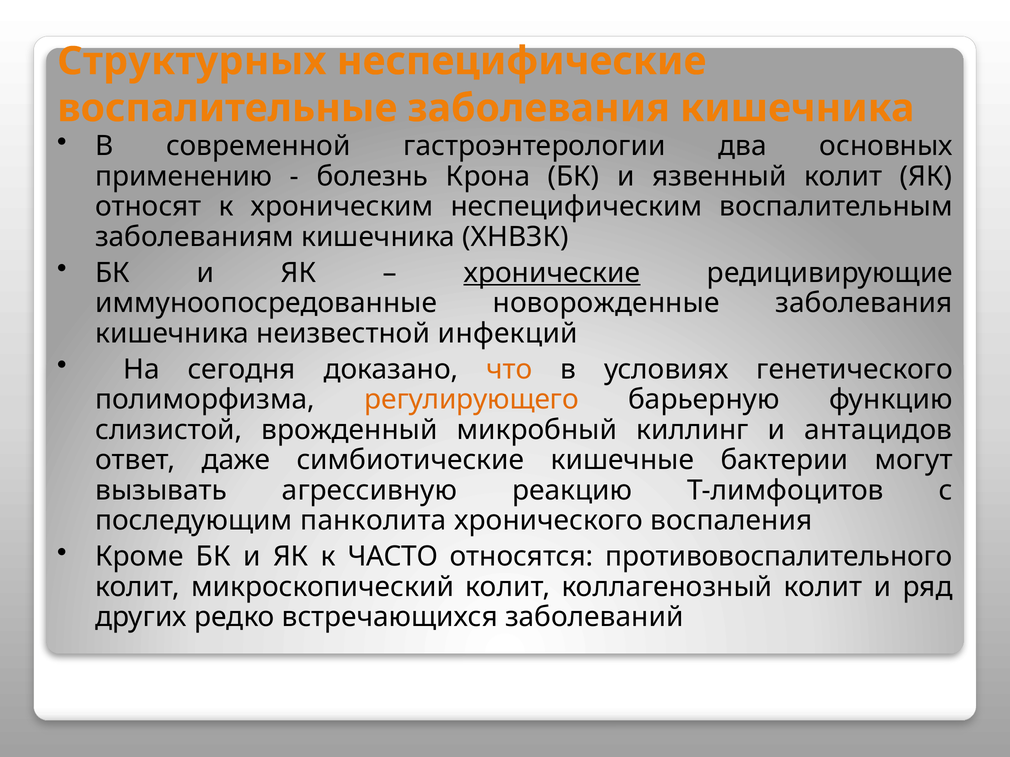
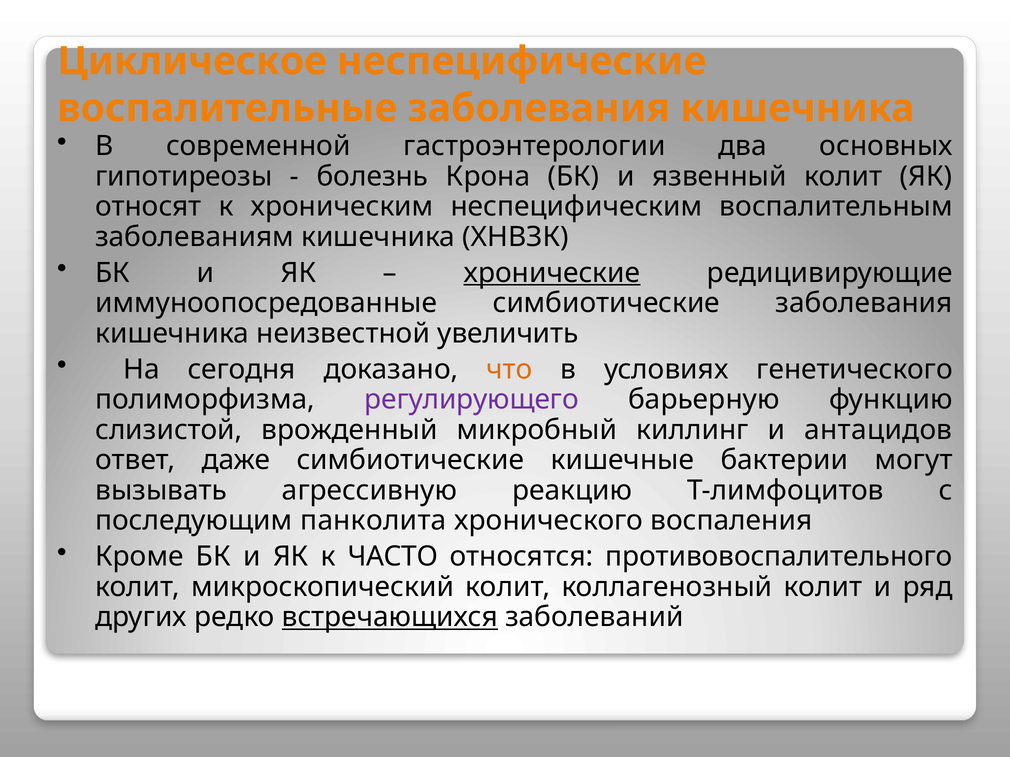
Структурных: Структурных -> Циклическое
применению: применению -> гипотиреозы
иммуноопосредованные новорожденные: новорожденные -> симбиотические
инфекций: инфекций -> увеличить
регулирующего colour: orange -> purple
встречающихся underline: none -> present
